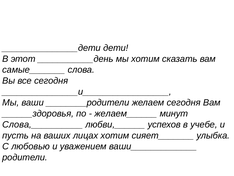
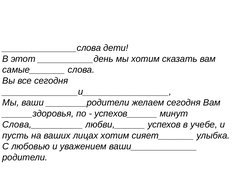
_______________дети: _______________дети -> _______________слова
желаем______: желаем______ -> успехов______
